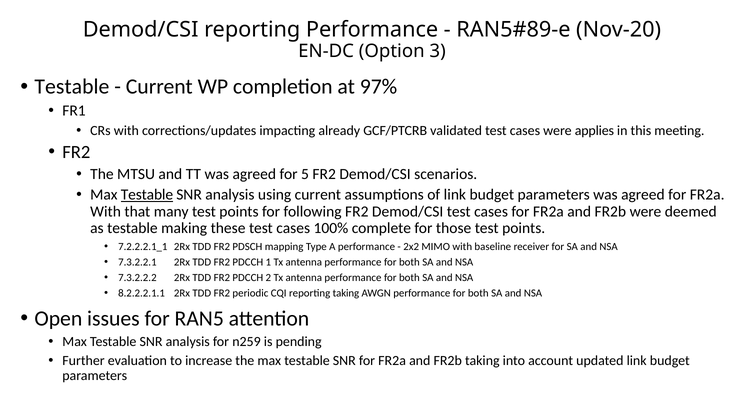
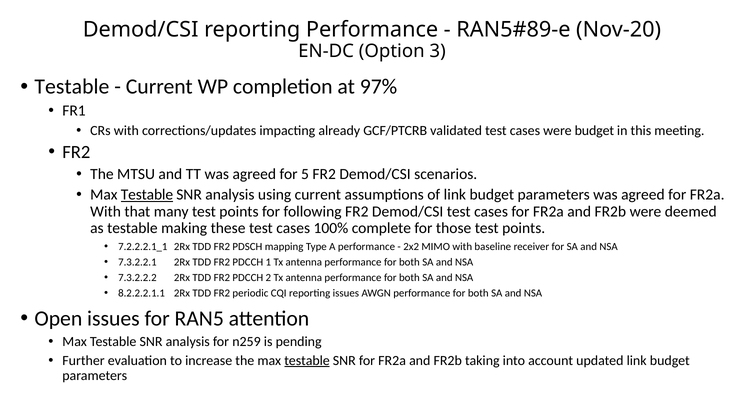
were applies: applies -> budget
reporting taking: taking -> issues
testable at (307, 361) underline: none -> present
